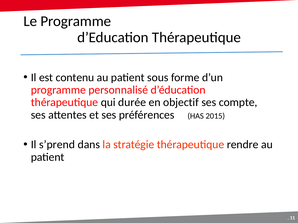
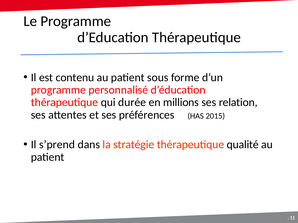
objectif: objectif -> millions
compte: compte -> relation
rendre: rendre -> qualité
